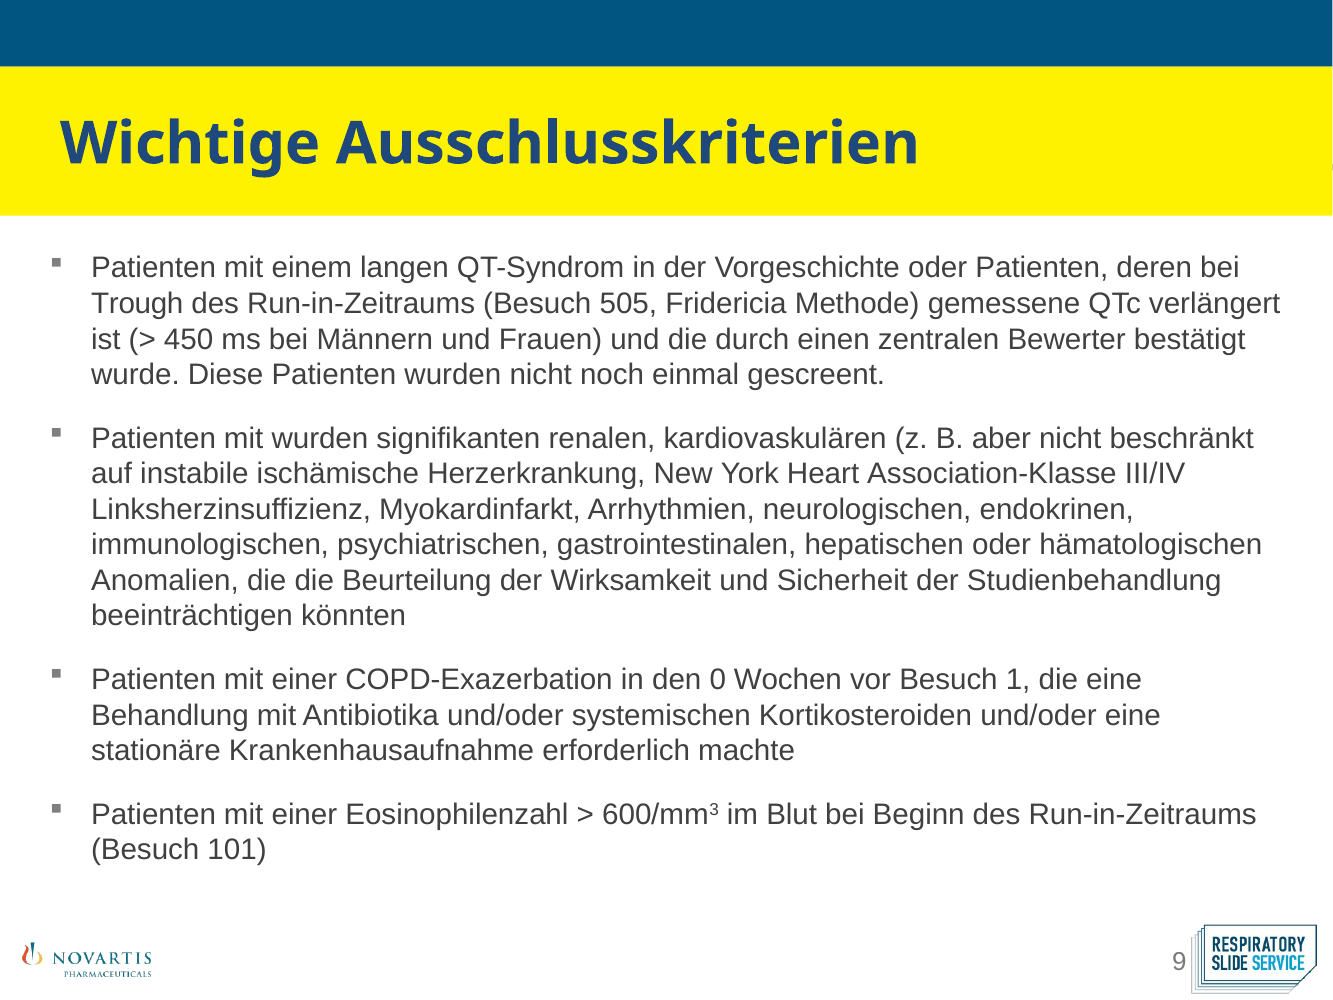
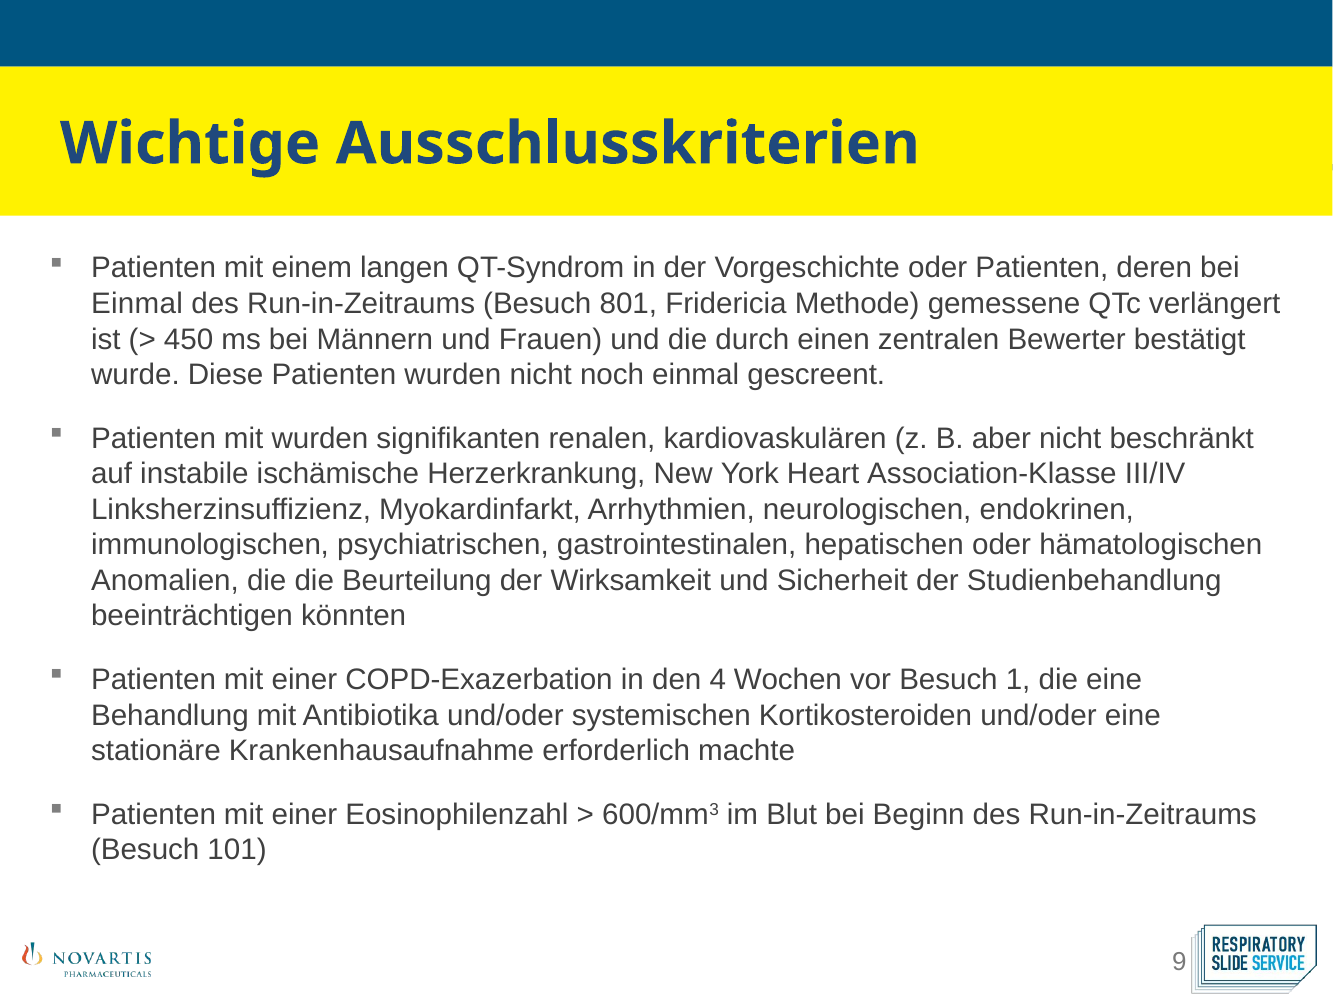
Trough at (137, 304): Trough -> Einmal
505: 505 -> 801
0: 0 -> 4
